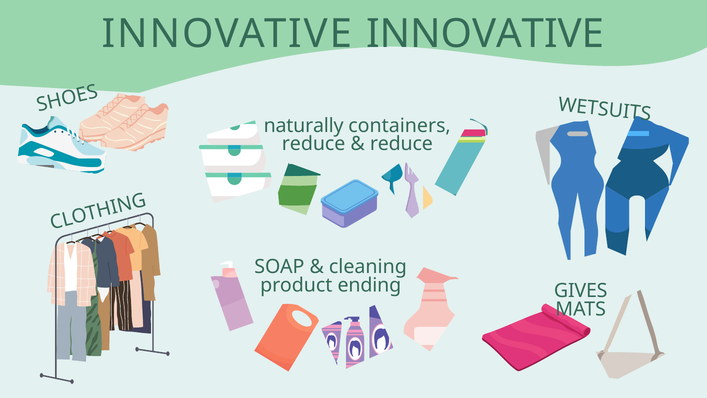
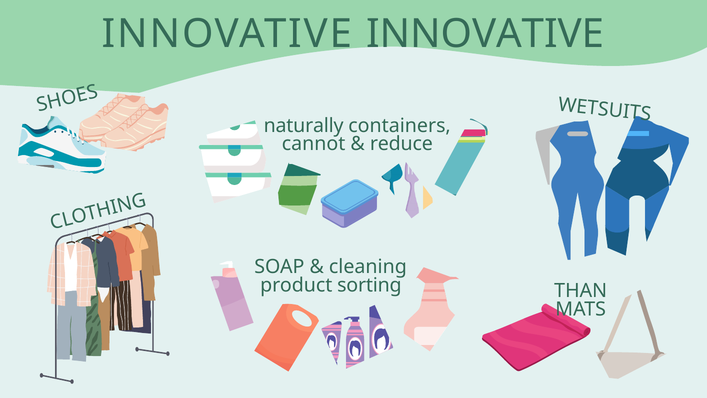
reduce at (314, 144): reduce -> cannot
ending: ending -> sorting
GIVES: GIVES -> THAN
